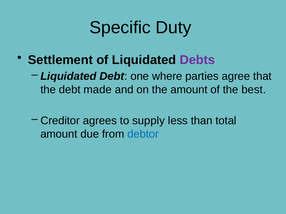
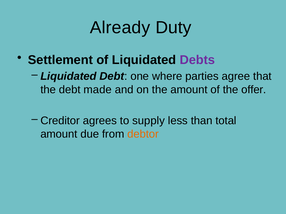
Specific: Specific -> Already
best: best -> offer
debtor colour: blue -> orange
